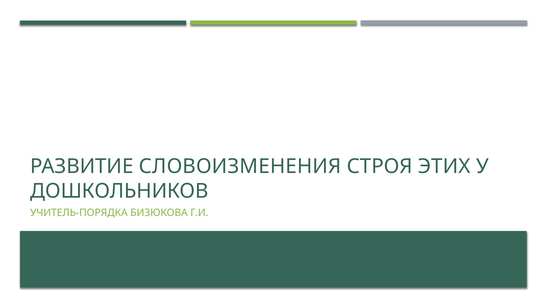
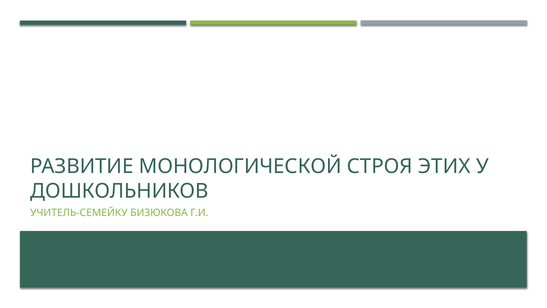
СЛОВОИЗМЕНЕНИЯ: СЛОВОИЗМЕНЕНИЯ -> МОНОЛОГИЧЕСКОЙ
УЧИТЕЛЬ-ПОРЯДКА: УЧИТЕЛЬ-ПОРЯДКА -> УЧИТЕЛЬ-СЕМЕЙКУ
